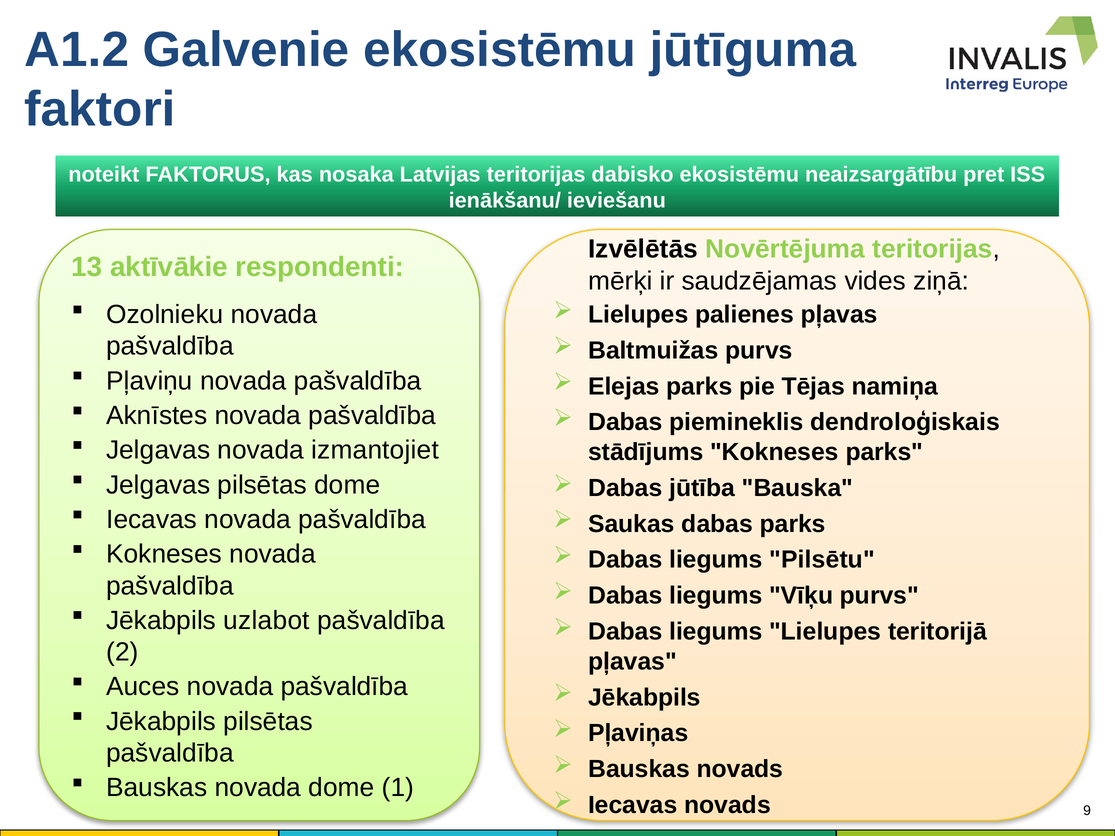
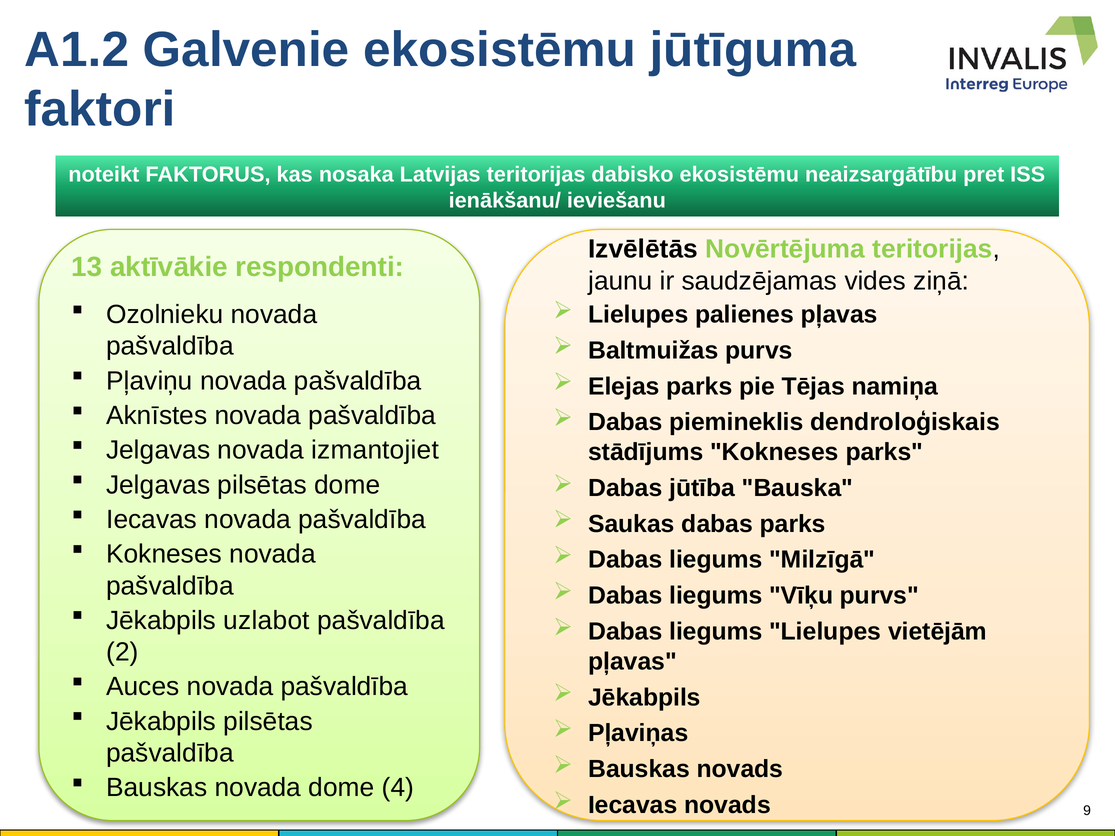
mērķi: mērķi -> jaunu
Pilsētu: Pilsētu -> Milzīgā
teritorijā: teritorijā -> vietējām
1: 1 -> 4
